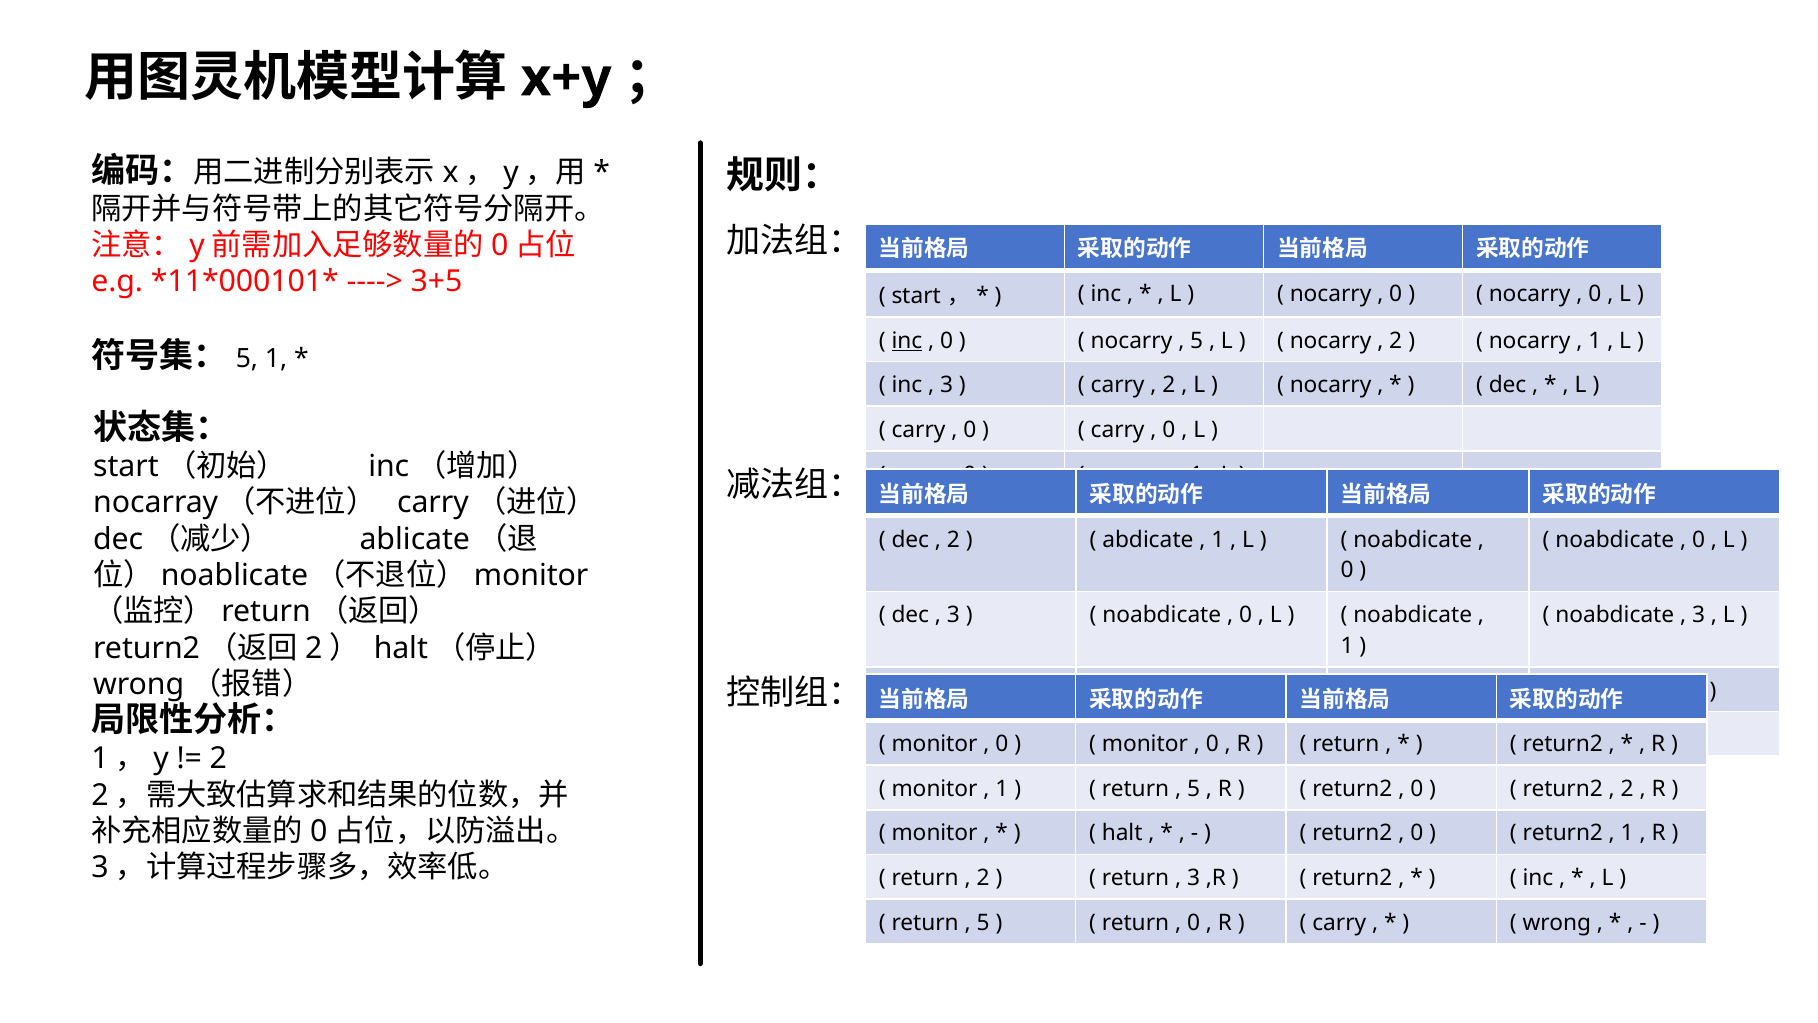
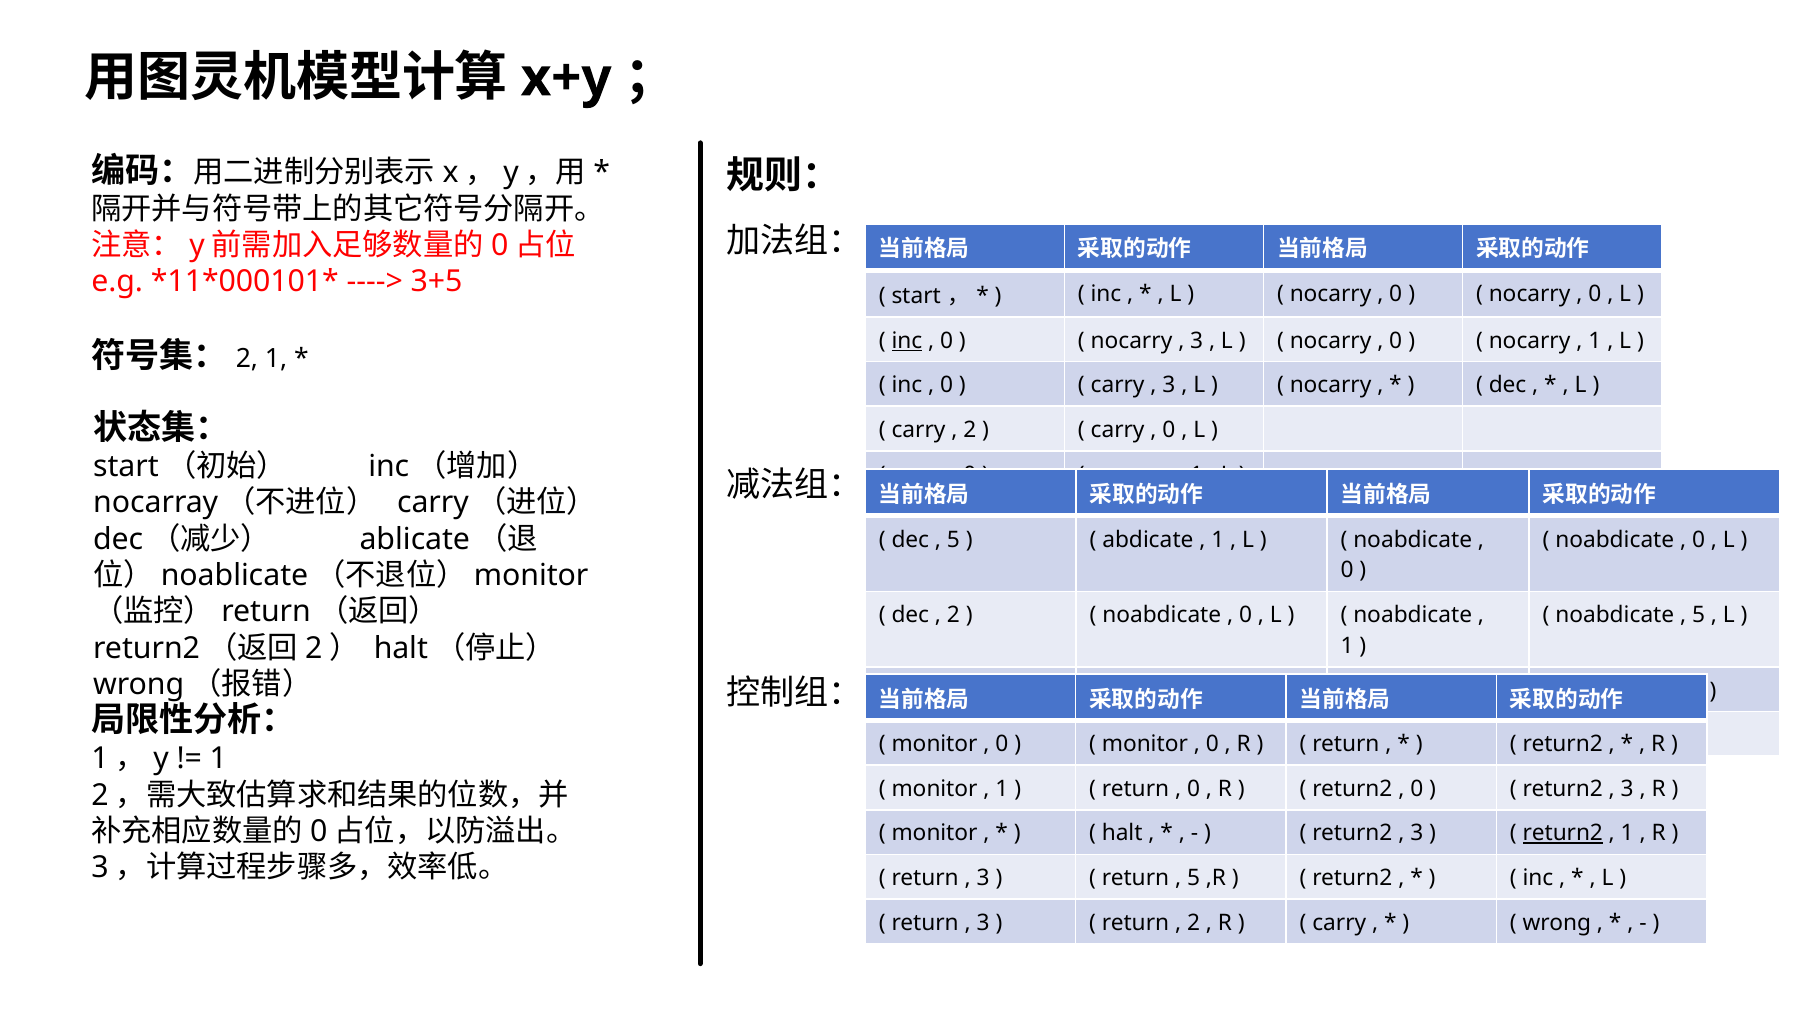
5 at (1197, 341): 5 -> 3
2 at (1396, 341): 2 -> 0
5 at (247, 358): 5 -> 2
3 at (947, 385): 3 -> 0
2 at (1169, 385): 2 -> 3
0 at (970, 430): 0 -> 2
2 at (953, 539): 2 -> 5
3 at (953, 615): 3 -> 2
3 at (1699, 615): 3 -> 5
2 at (218, 759): 2 -> 1
5 at (1194, 788): 5 -> 0
2 at (1627, 788): 2 -> 3
0 at (1417, 833): 0 -> 3
return2 at (1563, 833) underline: none -> present
2 at (983, 878): 2 -> 3
3 at (1194, 878): 3 -> 5
5 at (983, 922): 5 -> 3
0 at (1194, 922): 0 -> 2
